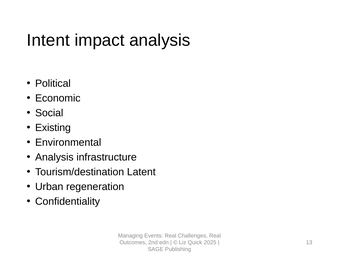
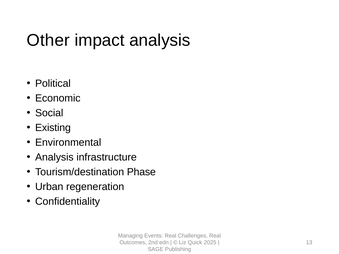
Intent: Intent -> Other
Latent: Latent -> Phase
